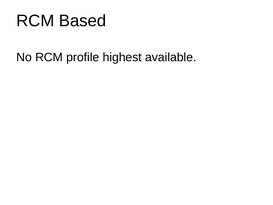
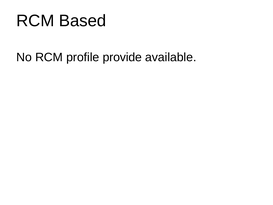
highest: highest -> provide
